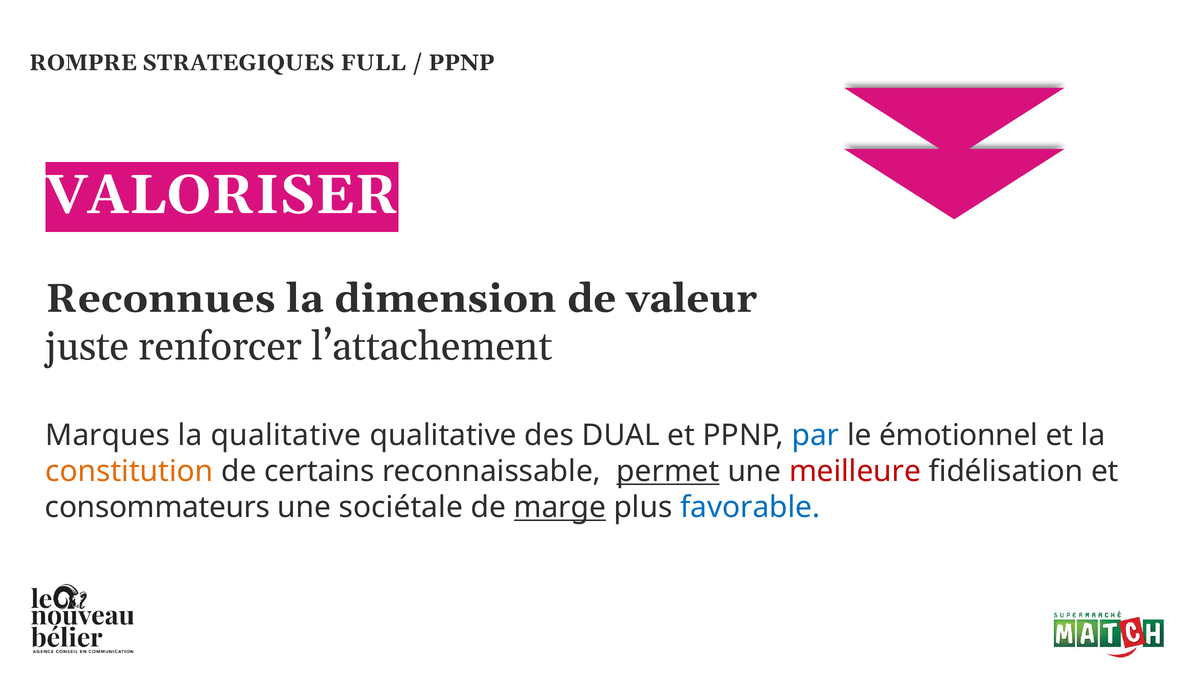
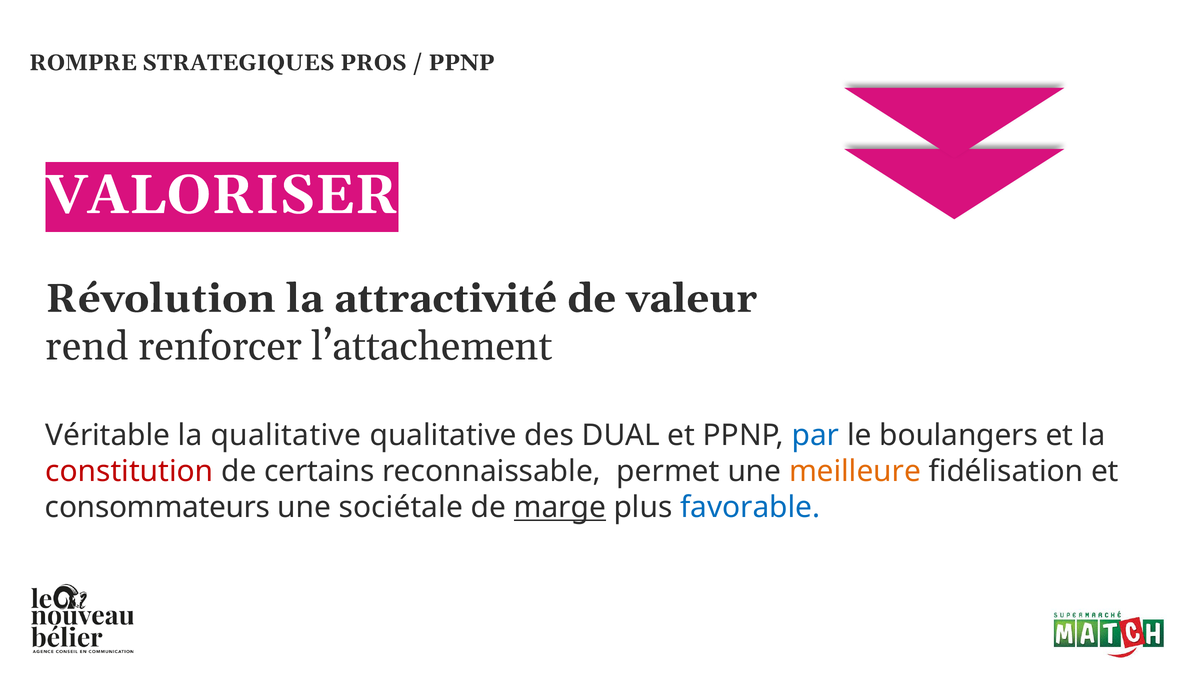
FULL: FULL -> PROS
Reconnues: Reconnues -> Révolution
dimension: dimension -> attractivité
juste: juste -> rend
Marques: Marques -> Véritable
émotionnel: émotionnel -> boulangers
constitution colour: orange -> red
permet underline: present -> none
meilleure colour: red -> orange
